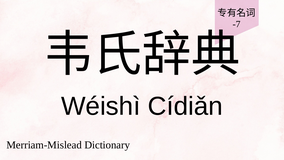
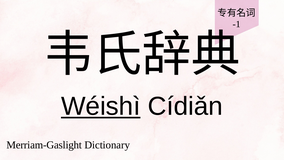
-7: -7 -> -1
Wéishì underline: none -> present
Merriam-Mislead: Merriam-Mislead -> Merriam-Gaslight
